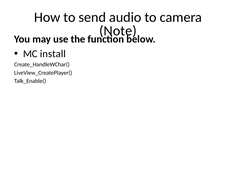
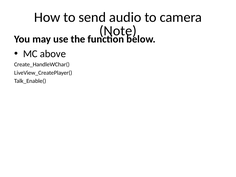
install: install -> above
